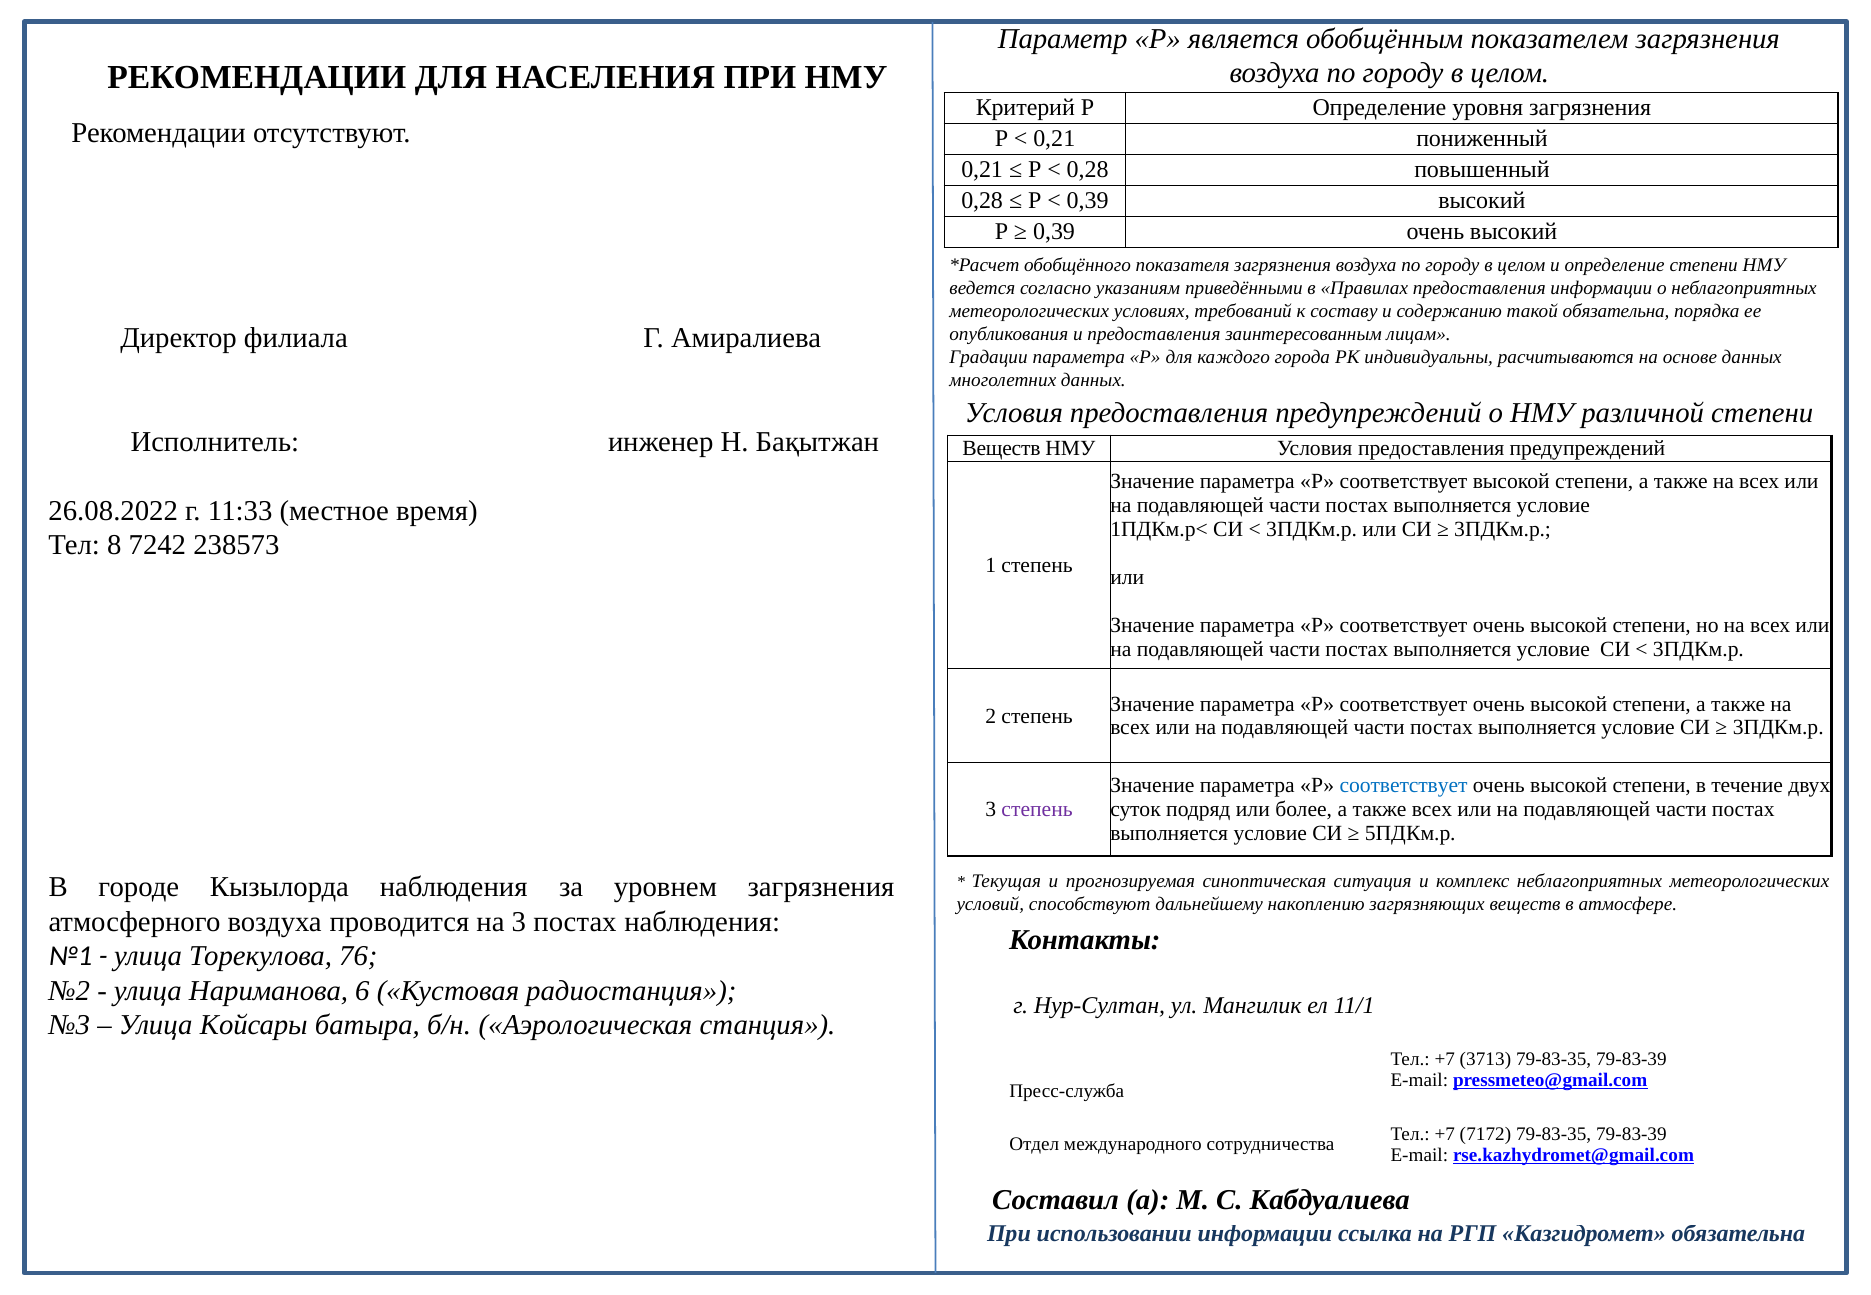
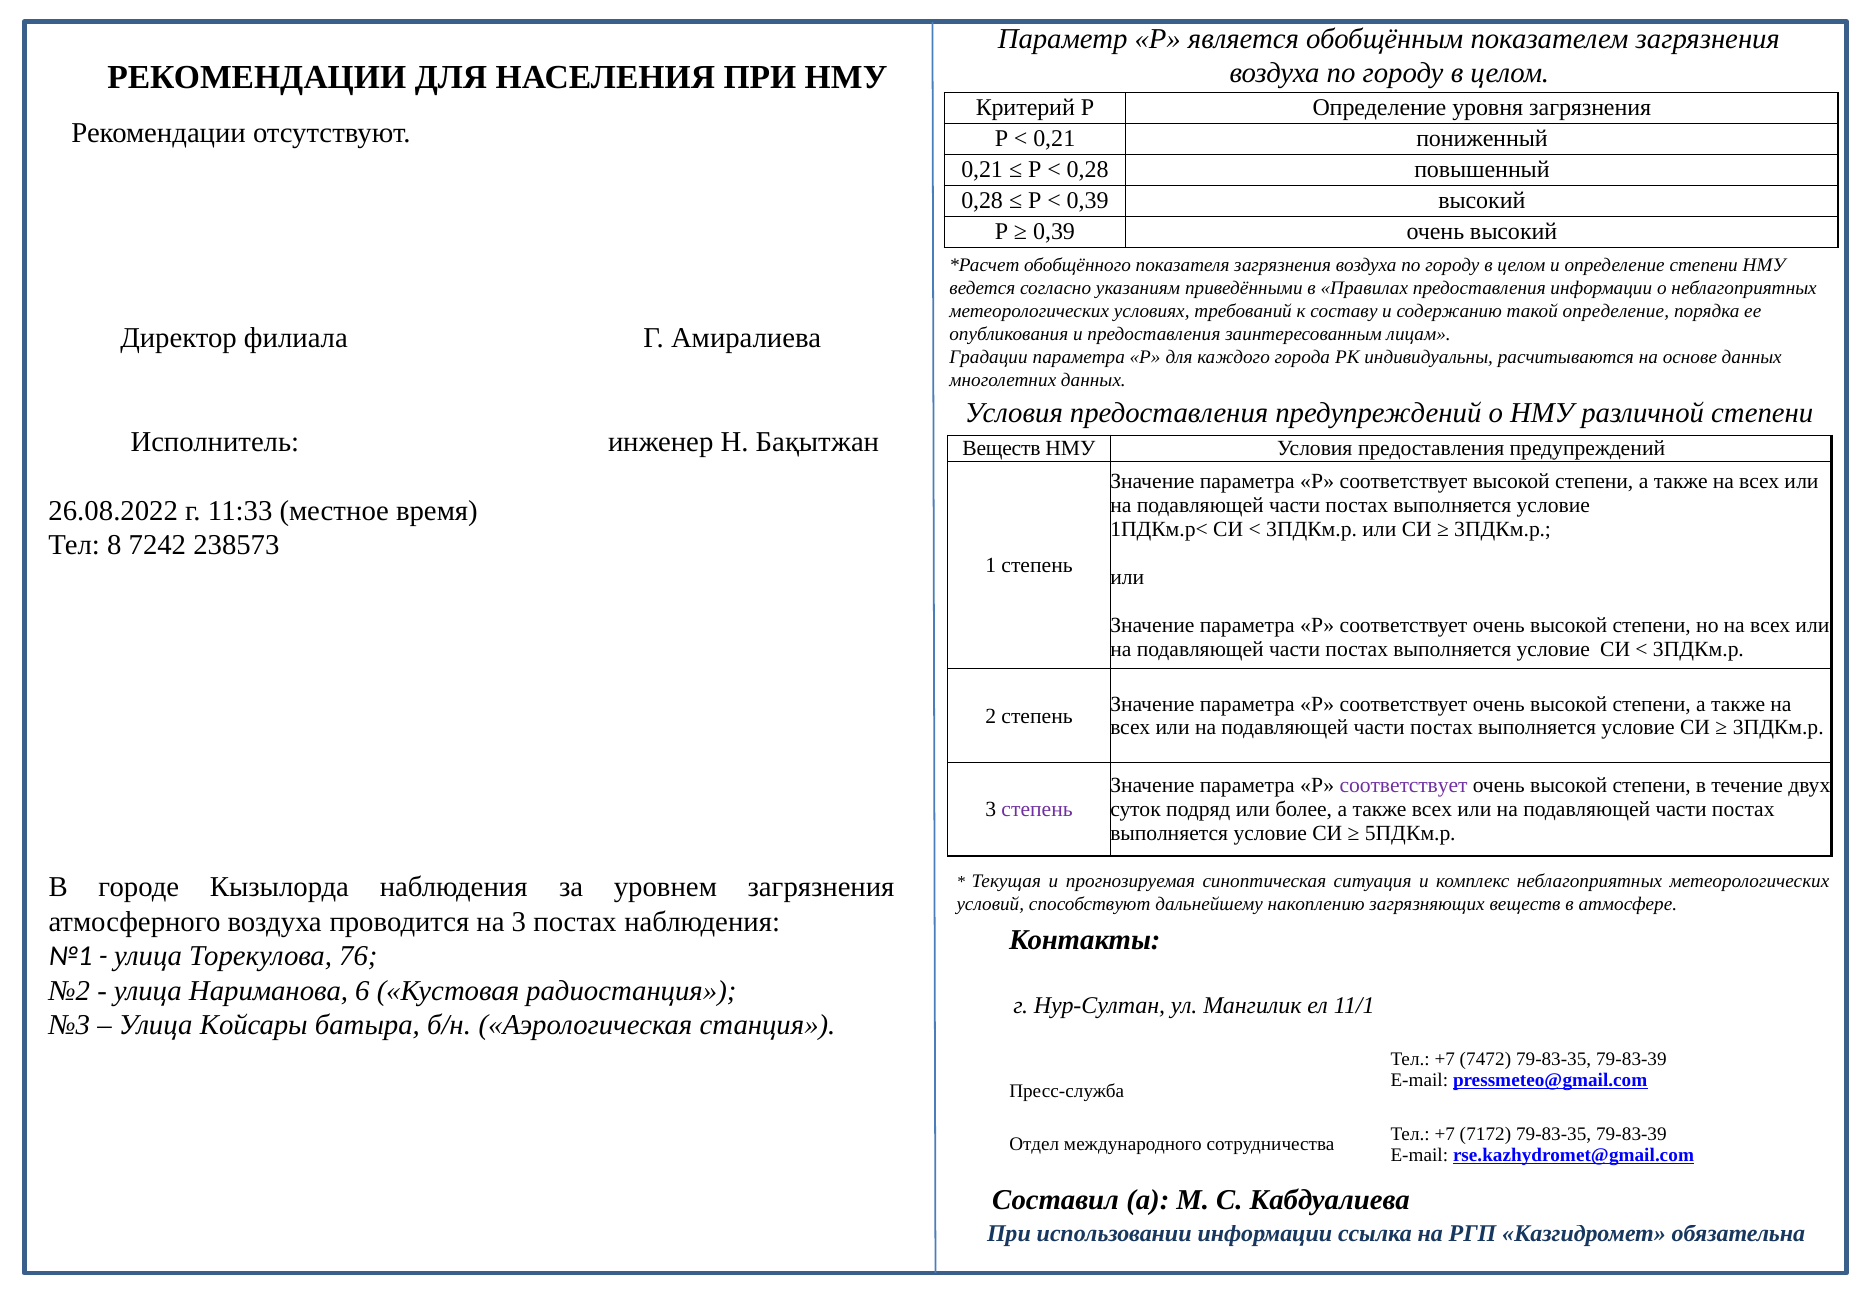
такой обязательна: обязательна -> определение
соответствует at (1404, 786) colour: blue -> purple
3713: 3713 -> 7472
